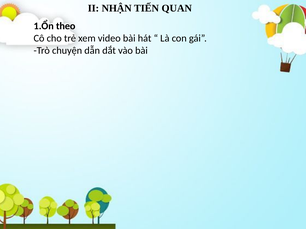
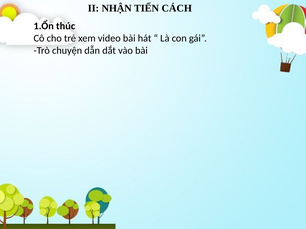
QUAN: QUAN -> CÁCH
theo: theo -> thúc
